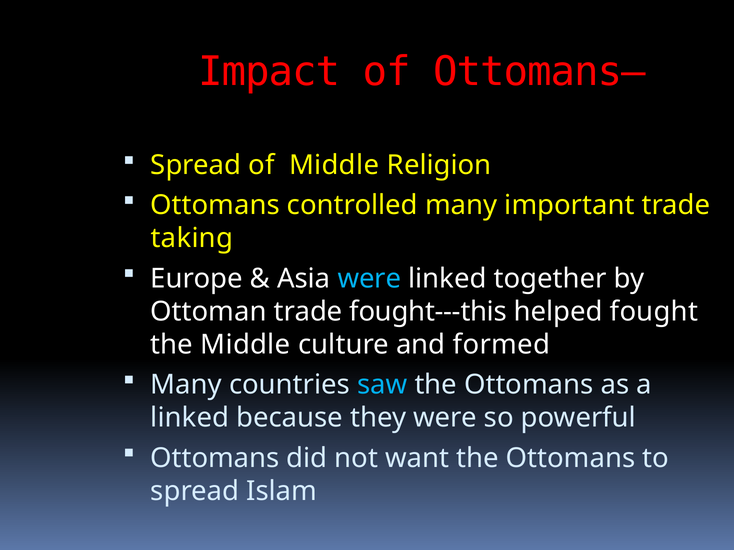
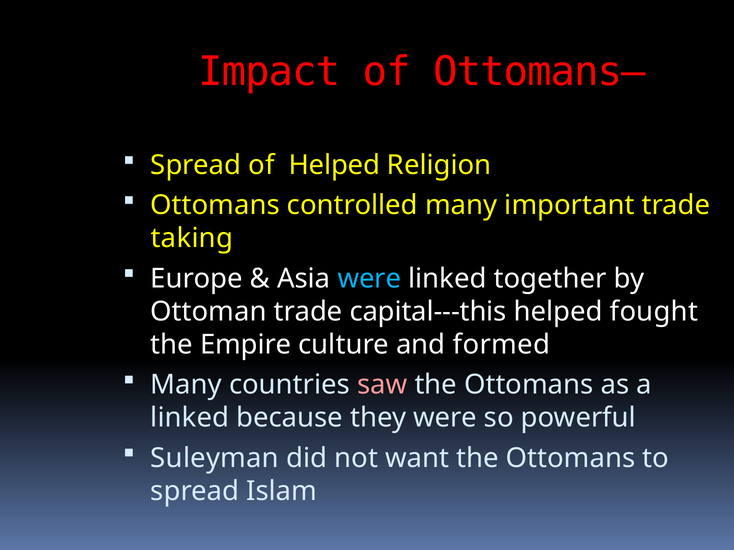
of Middle: Middle -> Helped
fought---this: fought---this -> capital---this
the Middle: Middle -> Empire
saw colour: light blue -> pink
Ottomans at (215, 458): Ottomans -> Suleyman
